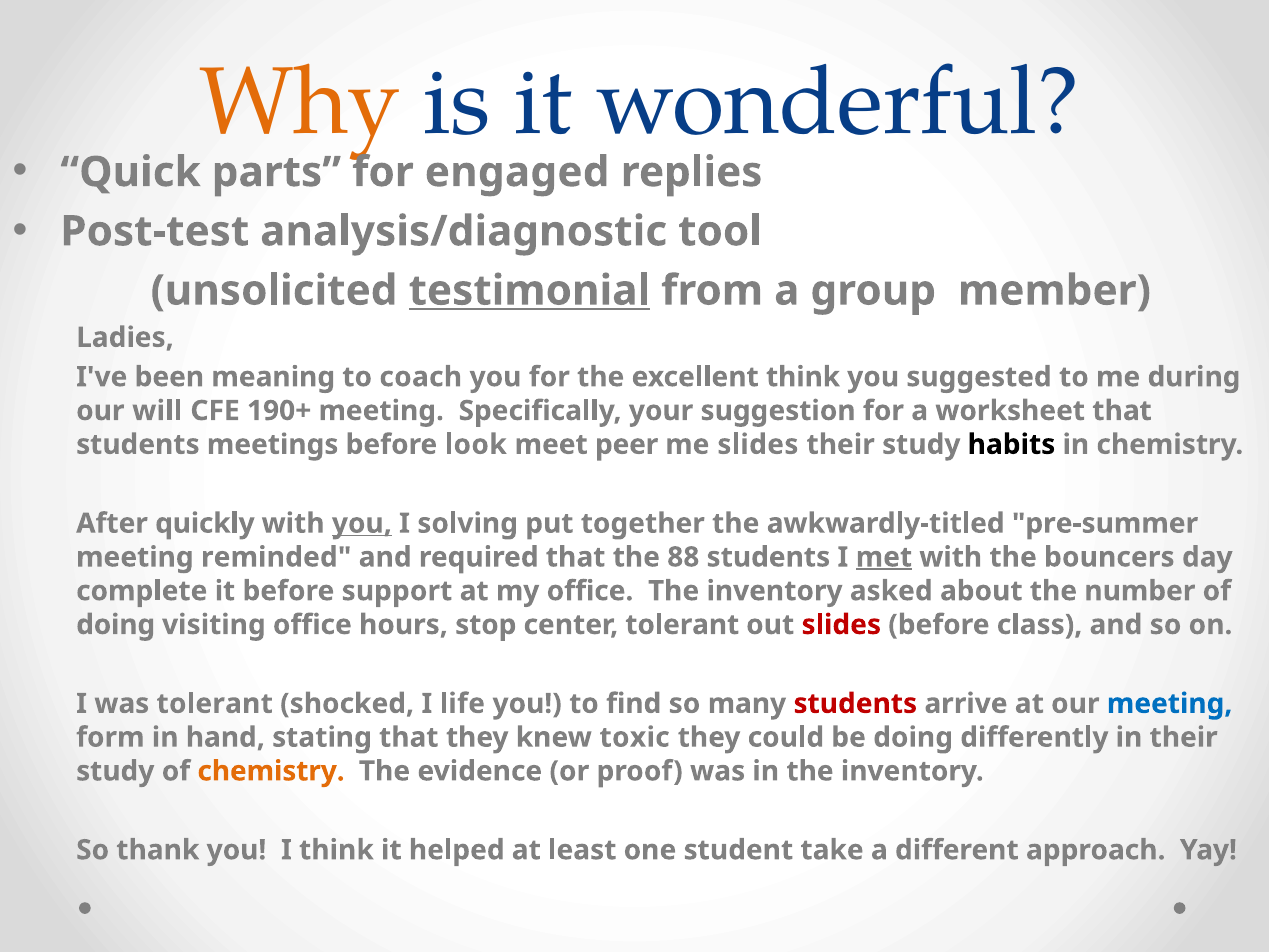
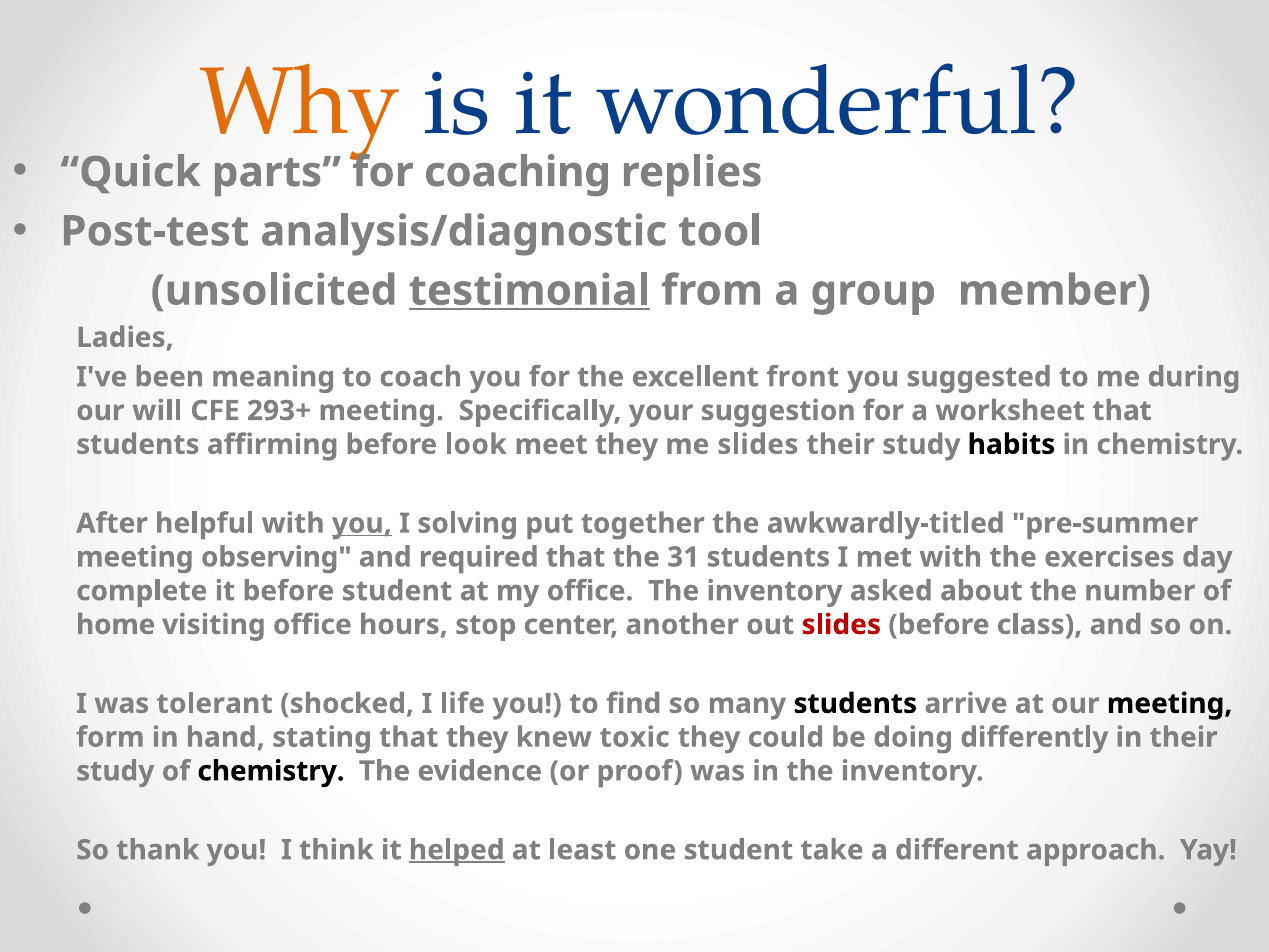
engaged: engaged -> coaching
excellent think: think -> front
190+: 190+ -> 293+
meetings: meetings -> affirming
meet peer: peer -> they
quickly: quickly -> helpful
reminded: reminded -> observing
88: 88 -> 31
met underline: present -> none
bouncers: bouncers -> exercises
before support: support -> student
doing at (116, 625): doing -> home
center tolerant: tolerant -> another
students at (855, 703) colour: red -> black
meeting at (1170, 703) colour: blue -> black
chemistry at (271, 771) colour: orange -> black
helped underline: none -> present
